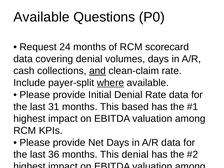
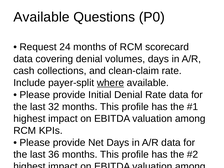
and underline: present -> none
31: 31 -> 32
based at (135, 107): based -> profile
36 months This denial: denial -> profile
